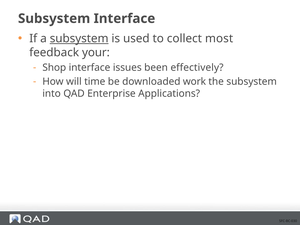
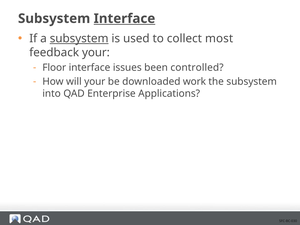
Interface at (124, 19) underline: none -> present
Shop: Shop -> Floor
effectively: effectively -> controlled
will time: time -> your
